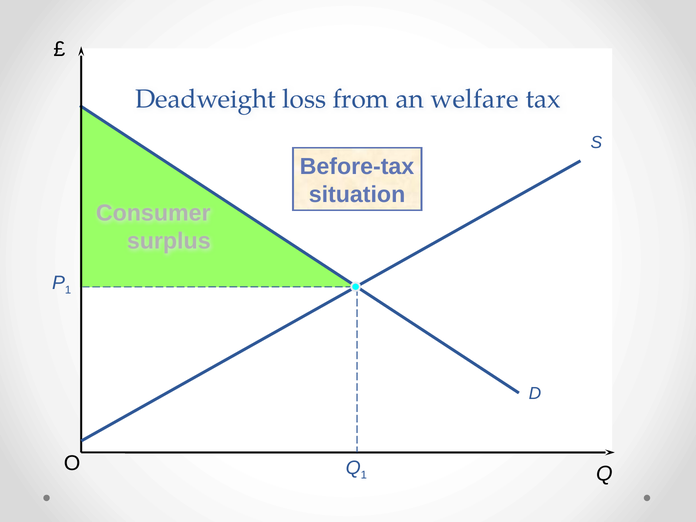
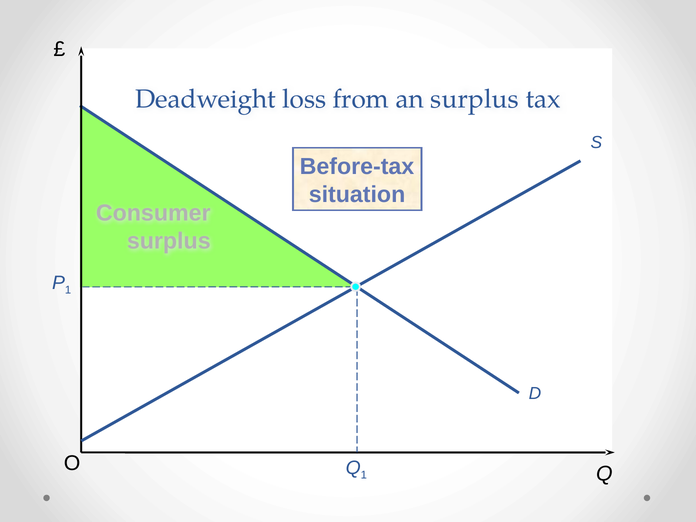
an welfare: welfare -> surplus
